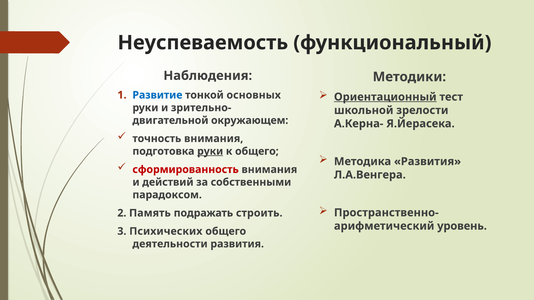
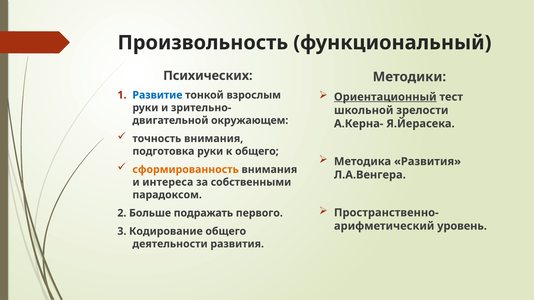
Неуспеваемость: Неуспеваемость -> Произвольность
Наблюдения: Наблюдения -> Психических
основных: основных -> взрослым
руки at (210, 151) underline: present -> none
сформированность colour: red -> orange
действий: действий -> интереса
Память: Память -> Больше
строить: строить -> первого
Психических: Психических -> Кодирование
